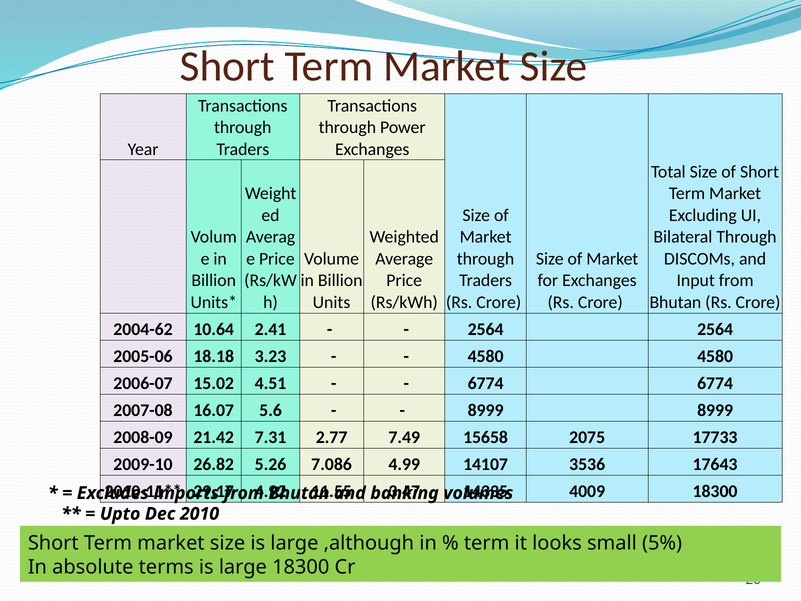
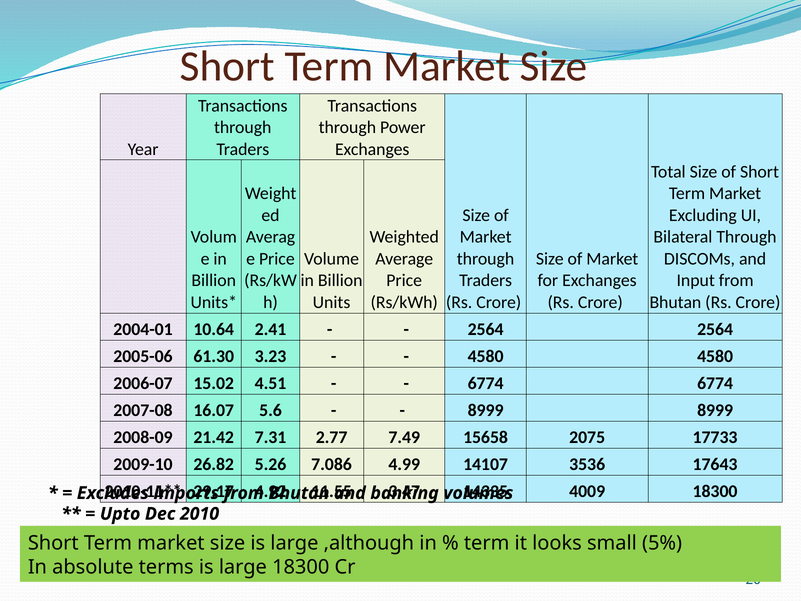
2004-62: 2004-62 -> 2004-01
18.18: 18.18 -> 61.30
